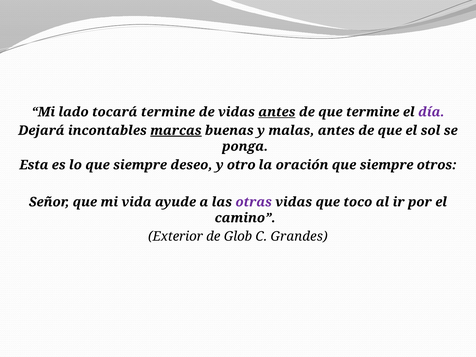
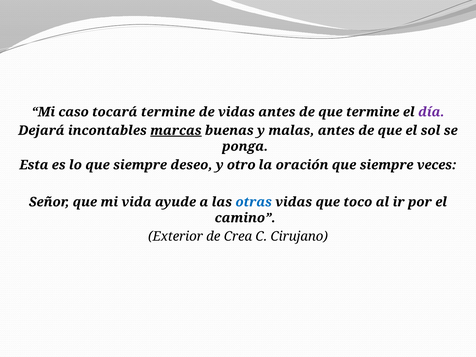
lado: lado -> caso
antes at (277, 112) underline: present -> none
otros: otros -> veces
otras colour: purple -> blue
Glob: Glob -> Crea
Grandes: Grandes -> Cirujano
